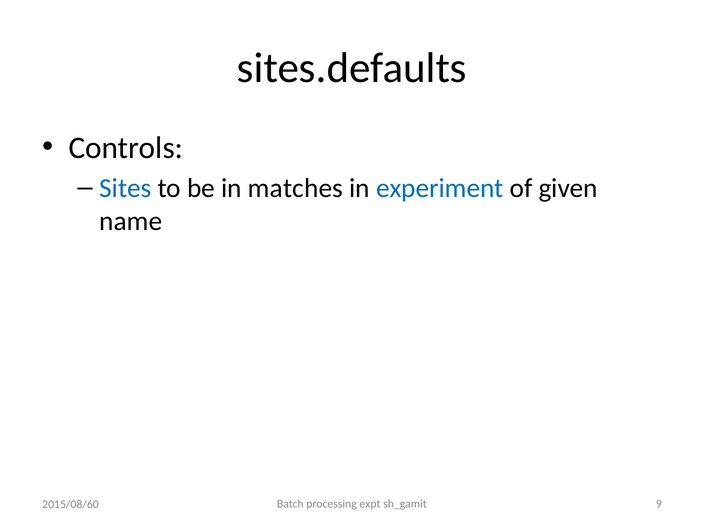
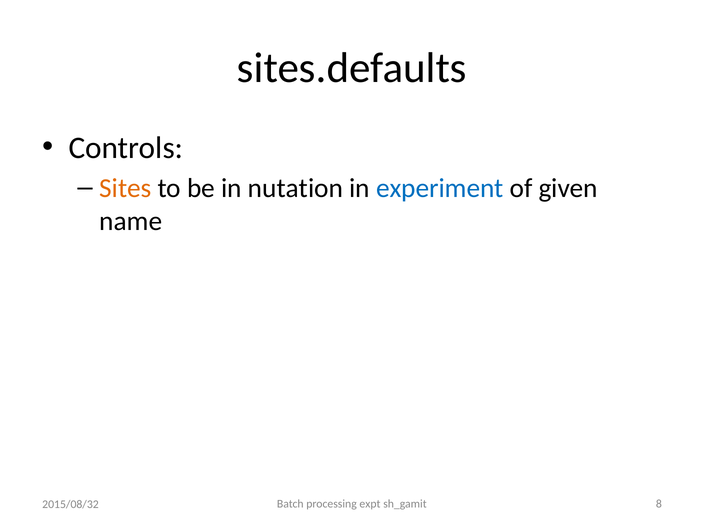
Sites colour: blue -> orange
matches: matches -> nutation
9: 9 -> 8
2015/08/60: 2015/08/60 -> 2015/08/32
